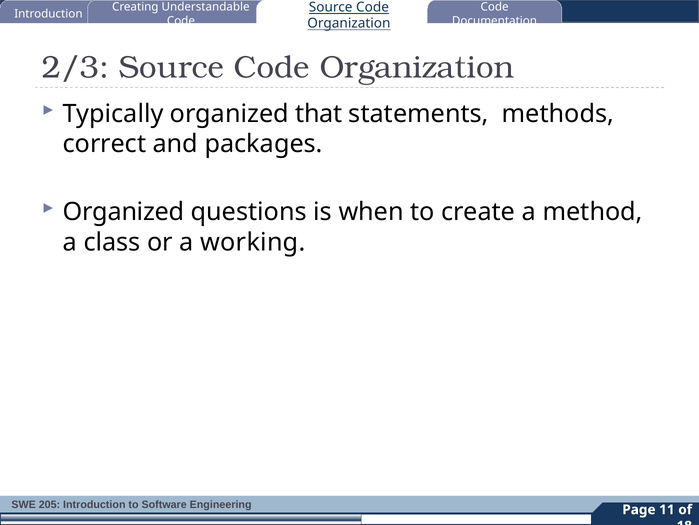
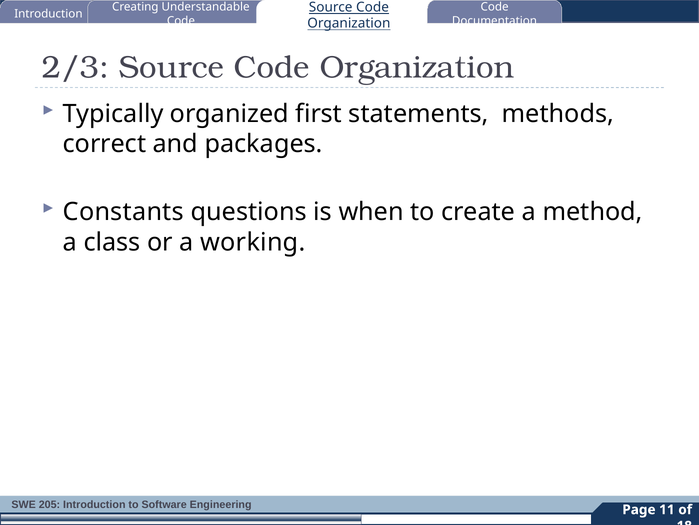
that: that -> first
Organized at (124, 212): Organized -> Constants
